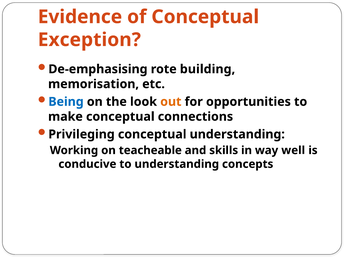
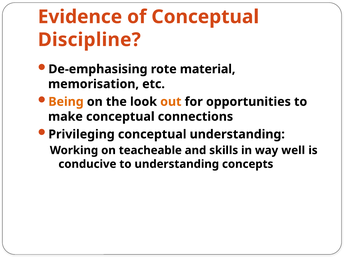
Exception: Exception -> Discipline
building: building -> material
Being colour: blue -> orange
